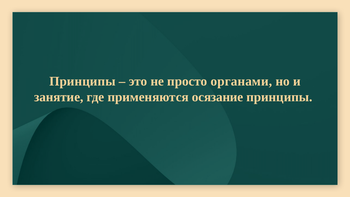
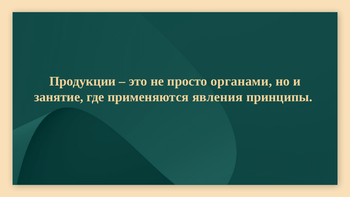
Принципы at (82, 81): Принципы -> Продукции
осязание: осязание -> явления
